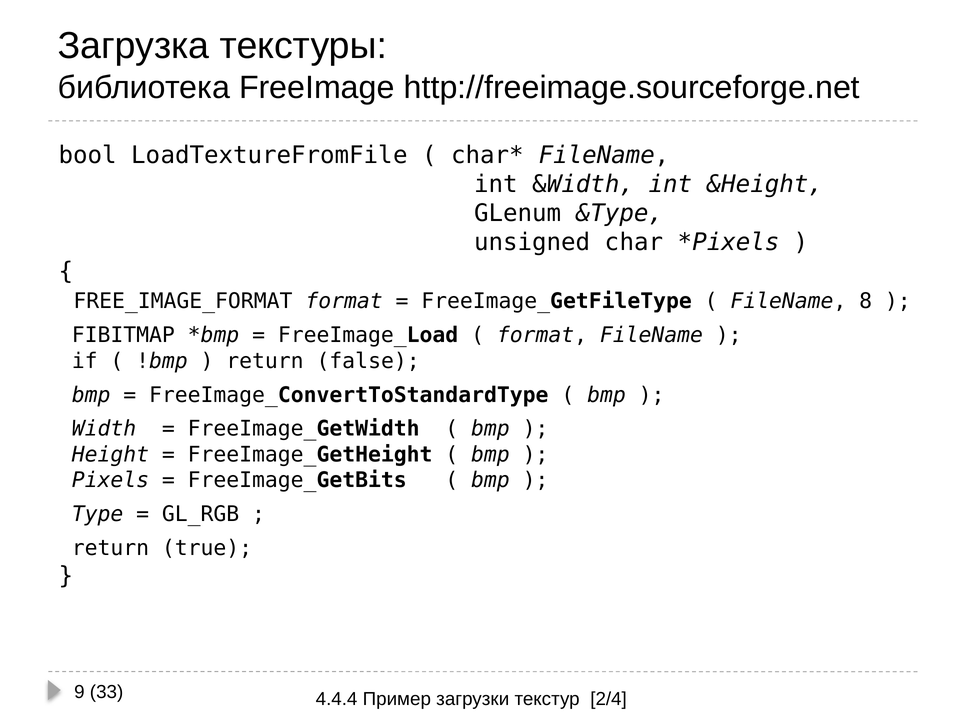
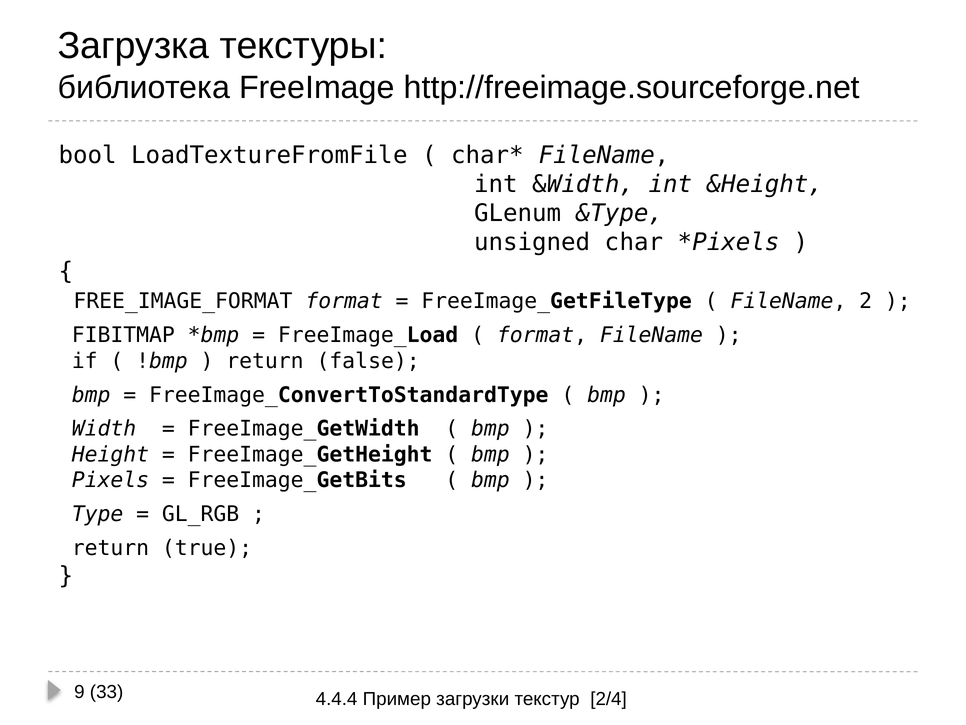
8: 8 -> 2
